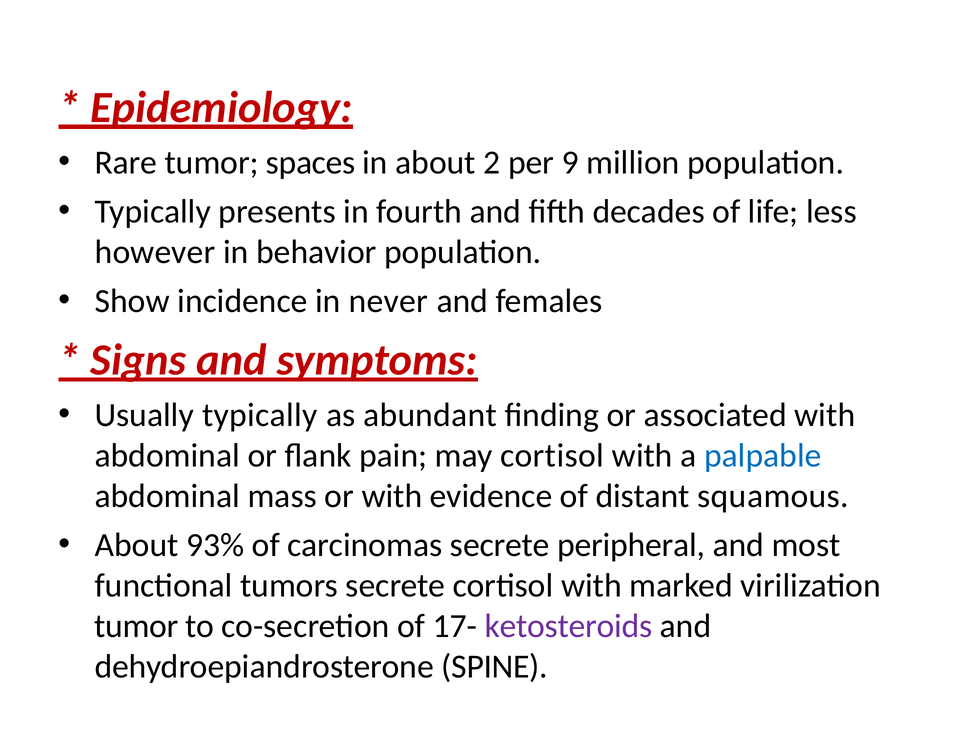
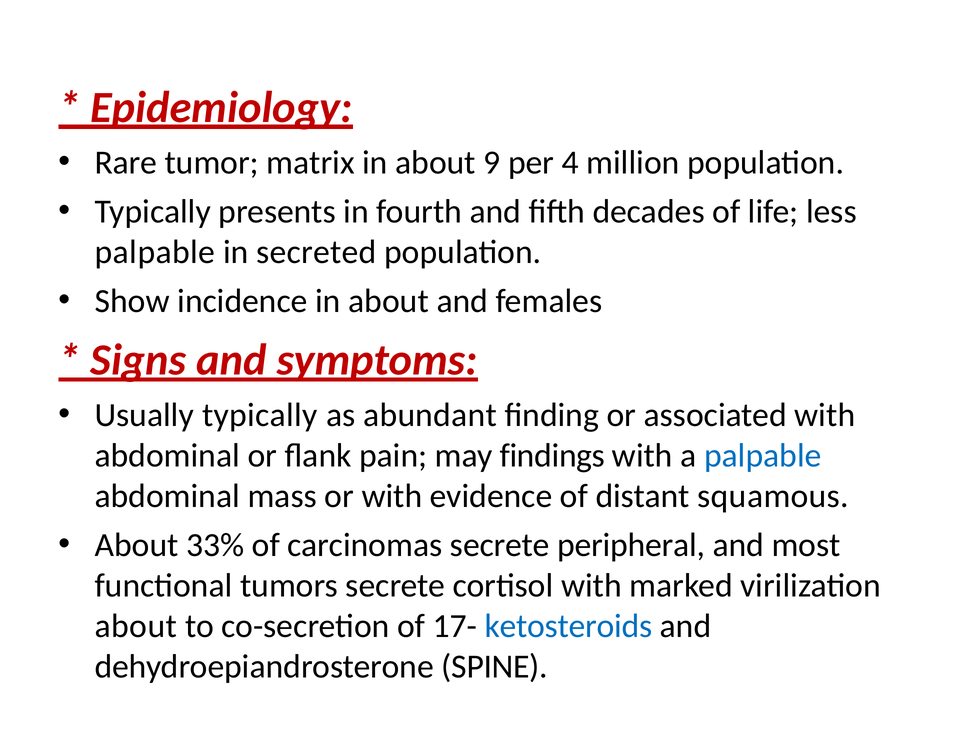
spaces: spaces -> matrix
2: 2 -> 9
9: 9 -> 4
however at (155, 252): however -> palpable
behavior: behavior -> secreted
incidence in never: never -> about
may cortisol: cortisol -> findings
93%: 93% -> 33%
tumor at (136, 626): tumor -> about
ketosteroids colour: purple -> blue
